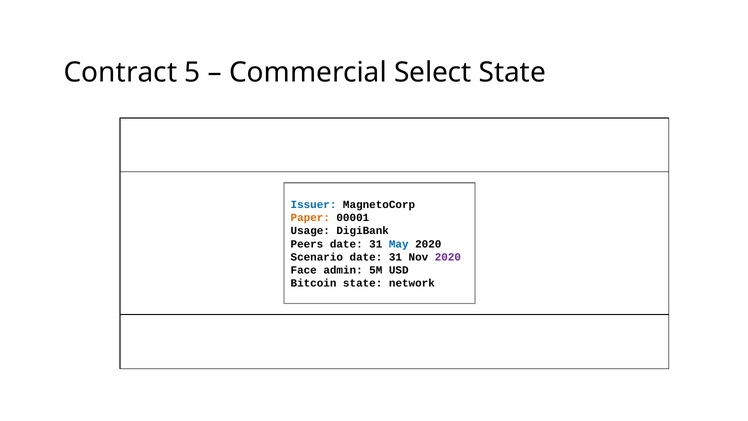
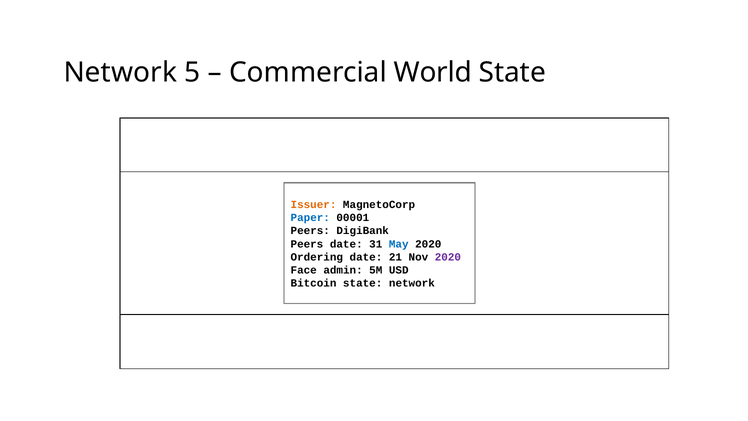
Contract at (120, 72): Contract -> Network
Select: Select -> World
Issuer colour: blue -> orange
Paper colour: orange -> blue
Usage at (310, 231): Usage -> Peers
Scenario: Scenario -> Ordering
31 at (395, 257): 31 -> 21
